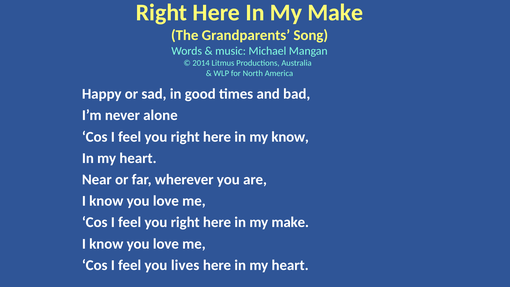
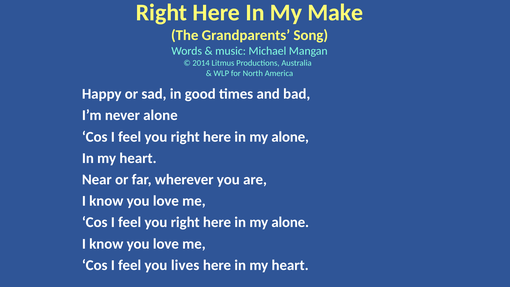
know at (290, 137): know -> alone
make at (290, 222): make -> alone
